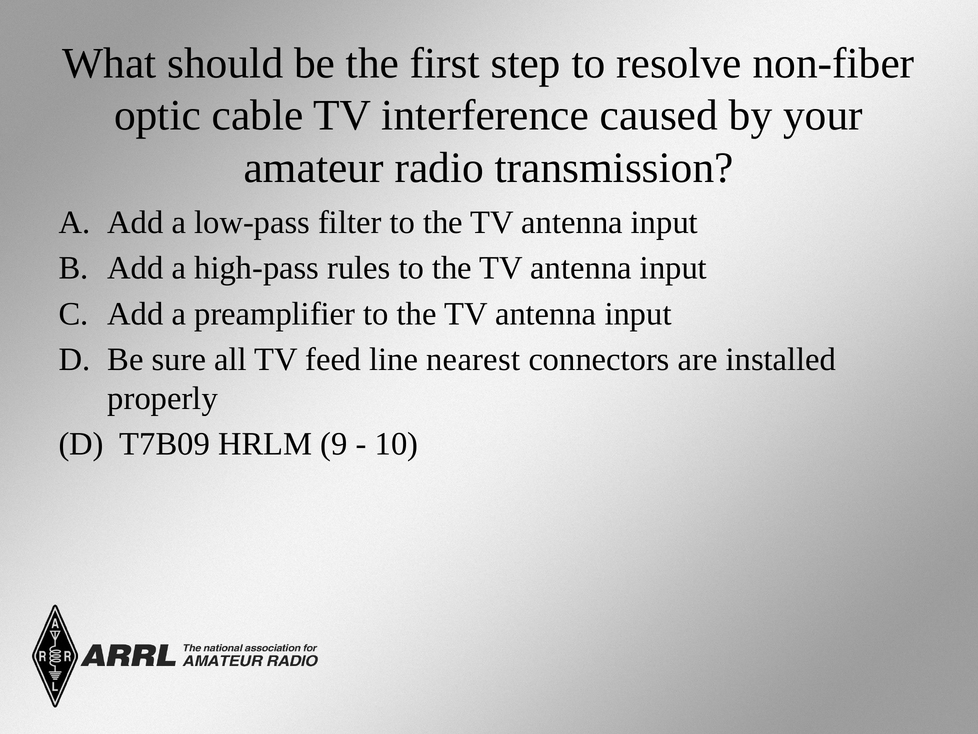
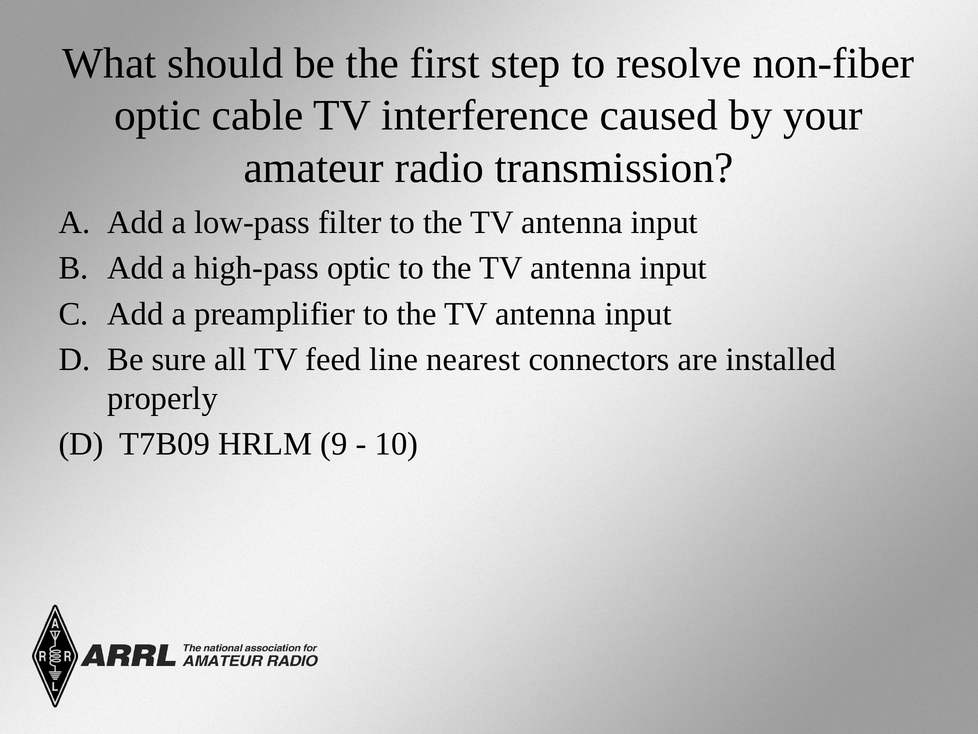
high-pass rules: rules -> optic
